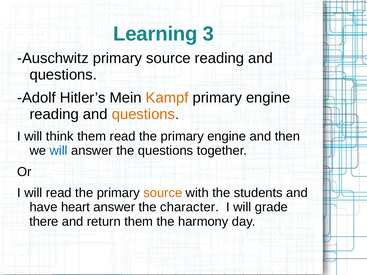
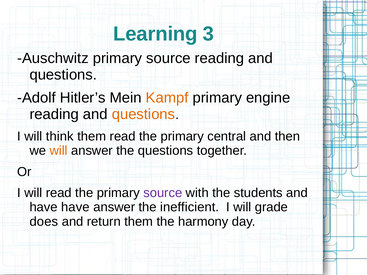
the primary engine: engine -> central
will at (59, 151) colour: blue -> orange
source at (163, 193) colour: orange -> purple
have heart: heart -> have
character: character -> inefficient
there: there -> does
